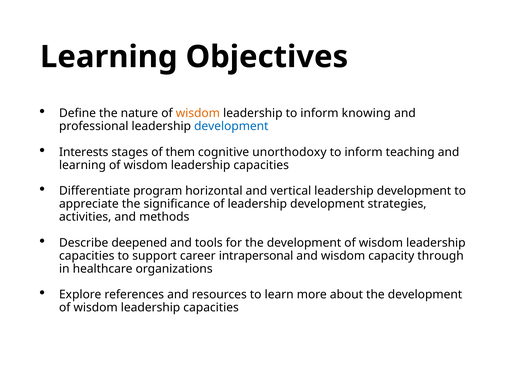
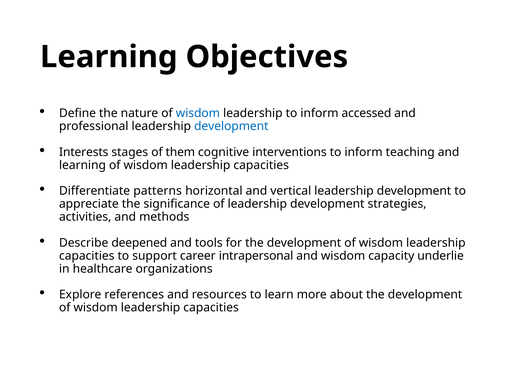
wisdom at (198, 113) colour: orange -> blue
knowing: knowing -> accessed
unorthodoxy: unorthodoxy -> interventions
program: program -> patterns
through: through -> underlie
